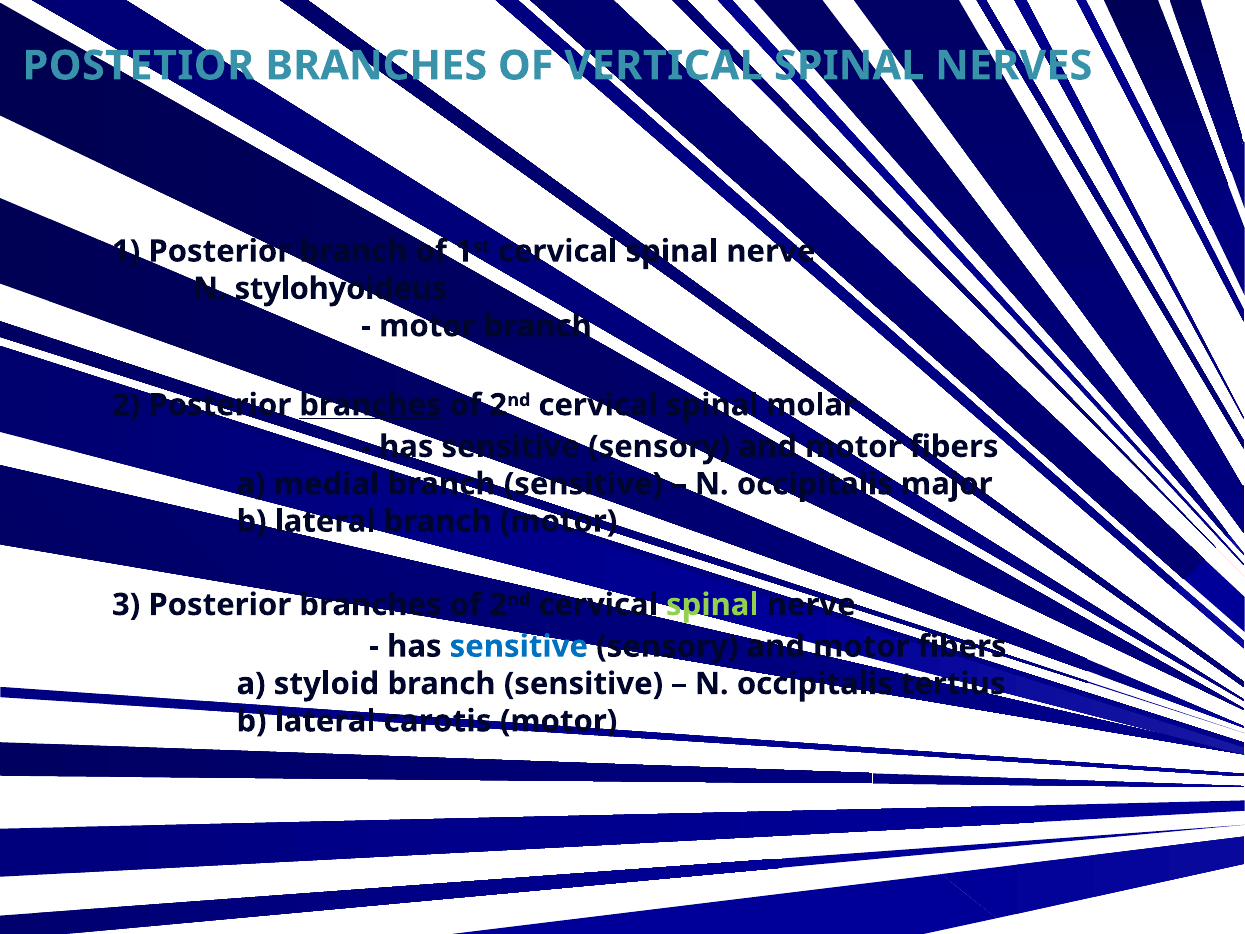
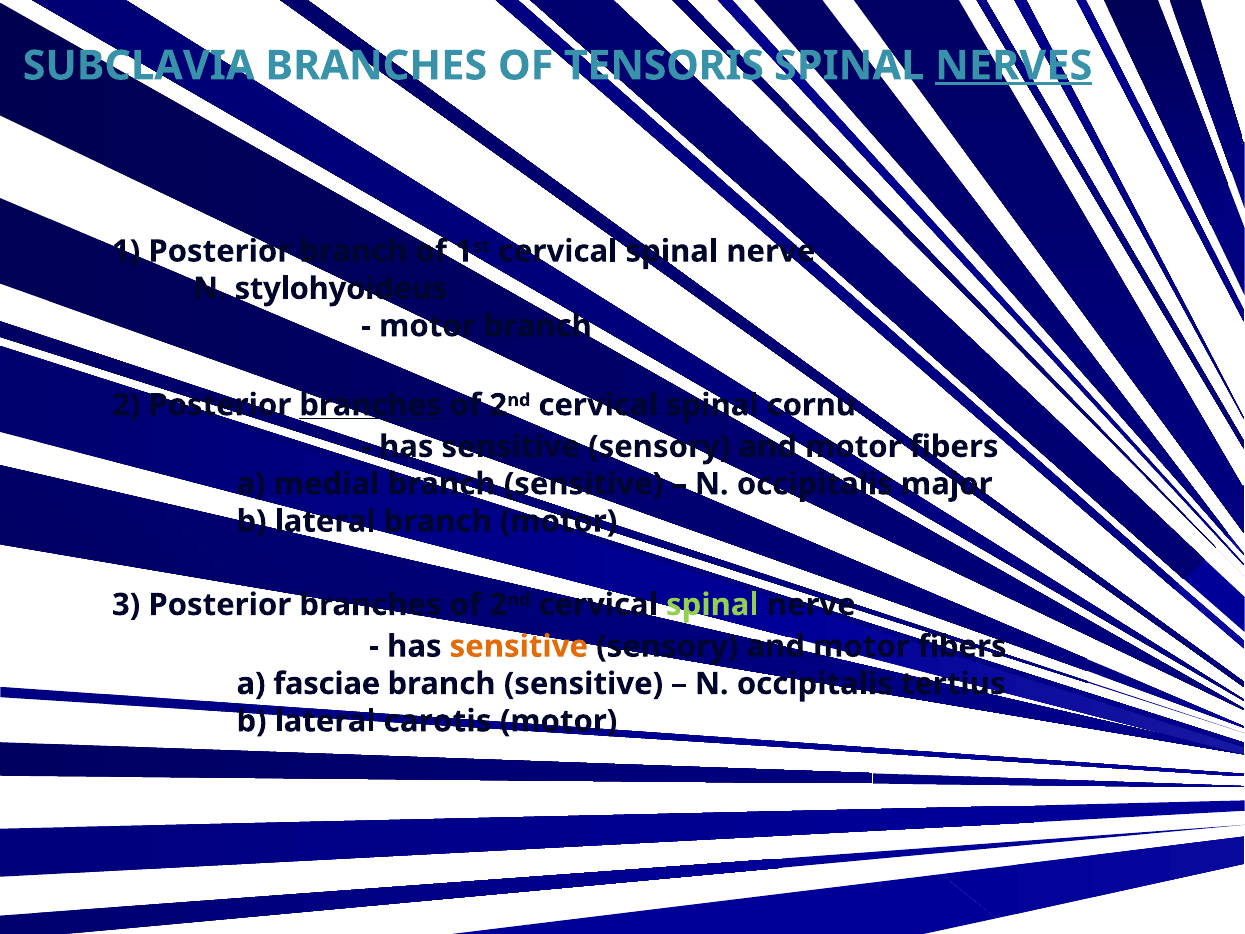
POSTETIOR: POSTETIOR -> SUBCLAVIA
VERTICAL: VERTICAL -> TENSORIS
NERVES underline: none -> present
molar: molar -> cornu
sensitive at (519, 646) colour: blue -> orange
styloid: styloid -> fasciae
